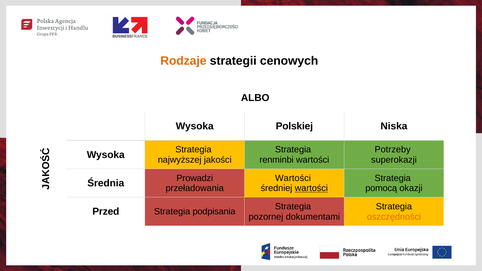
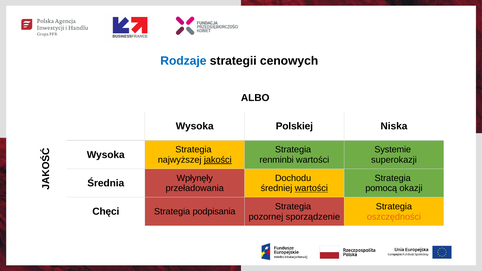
Rodzaje colour: orange -> blue
Potrzeby: Potrzeby -> Systemie
jakości underline: none -> present
Prowadzi: Prowadzi -> Wpłynęły
Wartości at (293, 178): Wartości -> Dochodu
Przed: Przed -> Chęci
dokumentami: dokumentami -> sporządzenie
